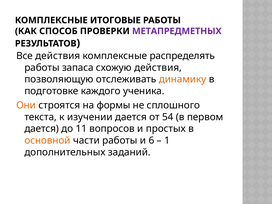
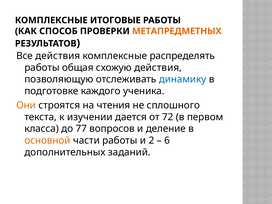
МЕТАПРЕДМЕТНЫХ colour: purple -> orange
запаса: запаса -> общая
динамику colour: orange -> blue
формы: формы -> чтения
54: 54 -> 72
дается at (42, 129): дается -> класса
11: 11 -> 77
простых: простых -> деление
6: 6 -> 2
1: 1 -> 6
